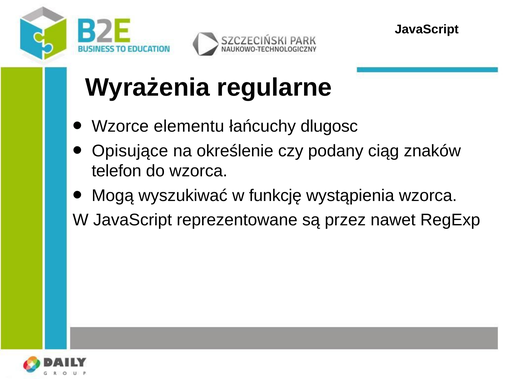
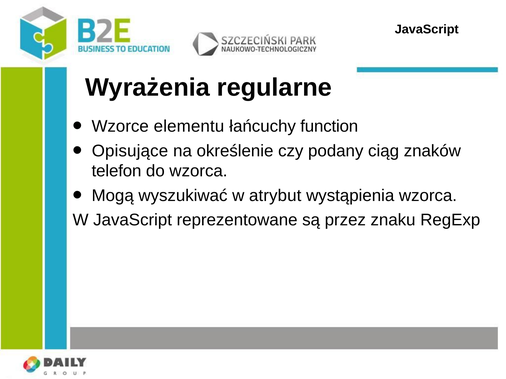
dlugosc: dlugosc -> function
funkcję: funkcję -> atrybut
nawet: nawet -> znaku
